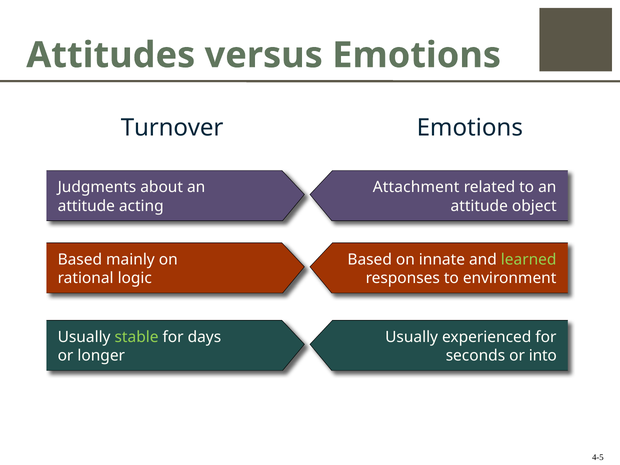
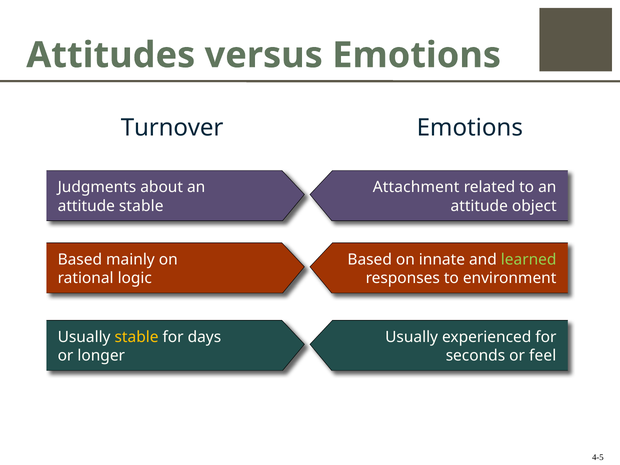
attitude acting: acting -> stable
stable at (137, 337) colour: light green -> yellow
into: into -> feel
